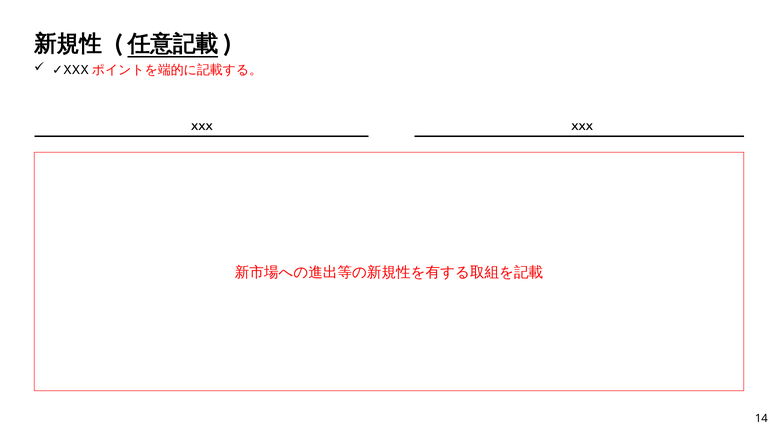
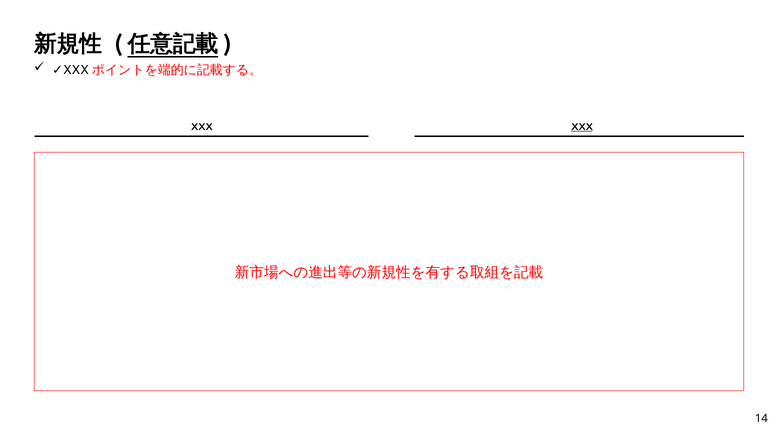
XXX at (582, 127) underline: none -> present
